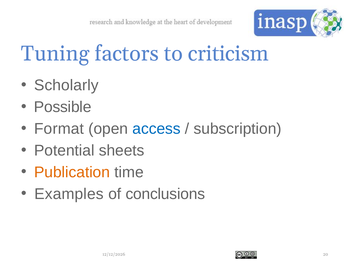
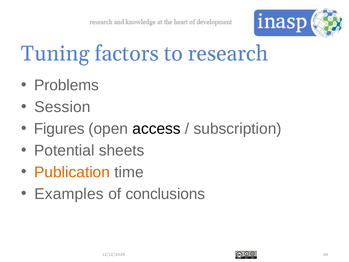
criticism: criticism -> research
Scholarly: Scholarly -> Problems
Possible: Possible -> Session
Format: Format -> Figures
access colour: blue -> black
